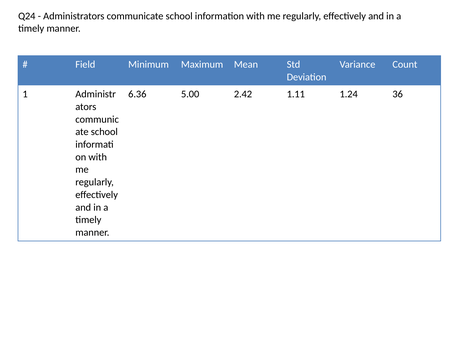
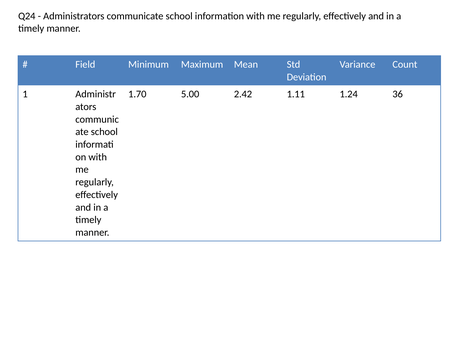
6.36: 6.36 -> 1.70
